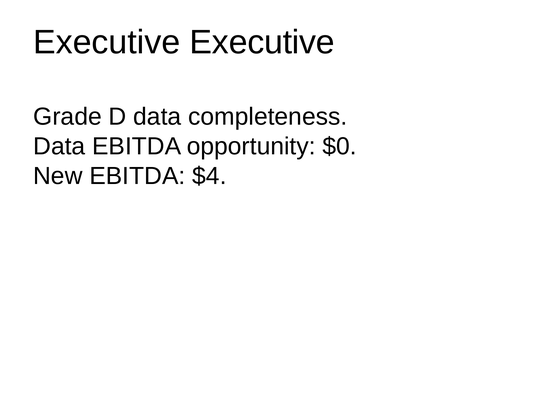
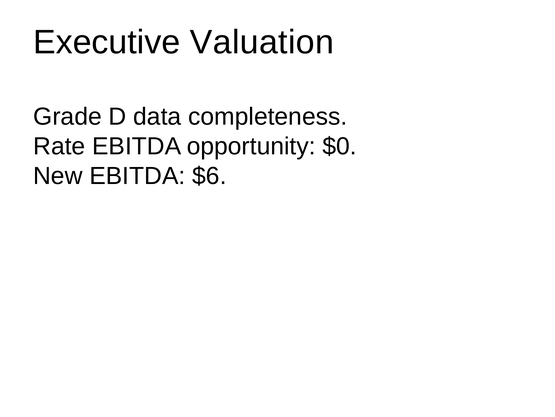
Executive Executive: Executive -> Valuation
Data at (59, 146): Data -> Rate
$4: $4 -> $6
